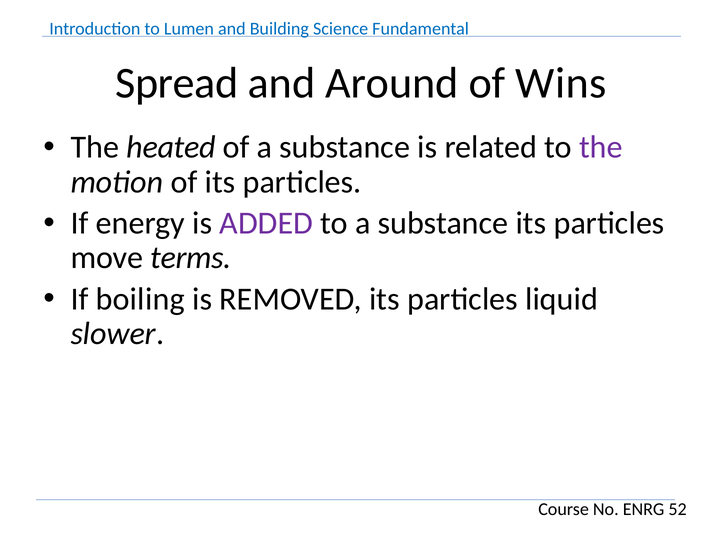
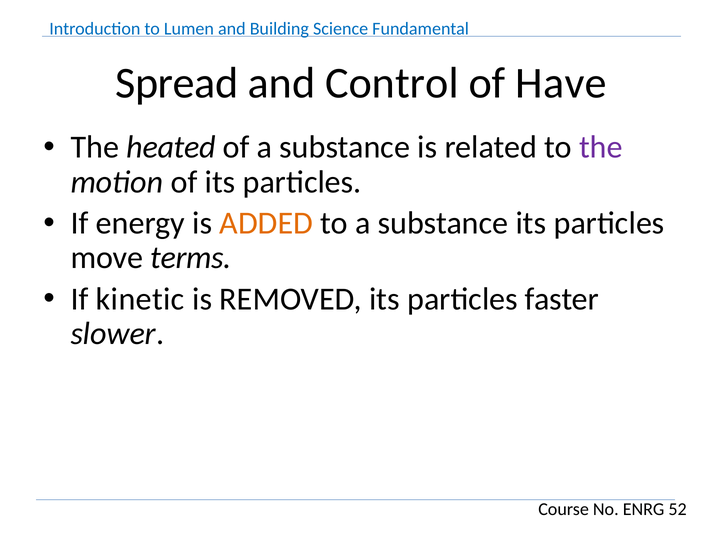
Around: Around -> Control
Wins: Wins -> Have
ADDED colour: purple -> orange
boiling: boiling -> kinetic
liquid: liquid -> faster
